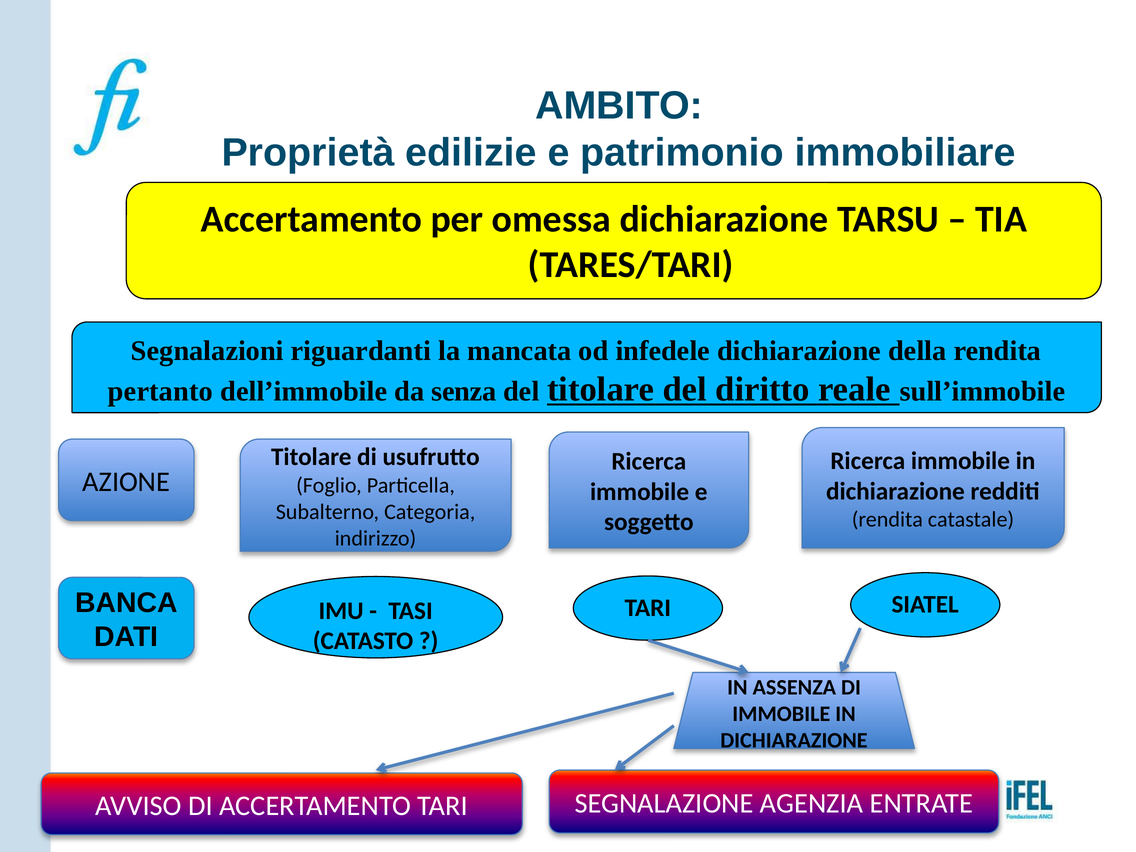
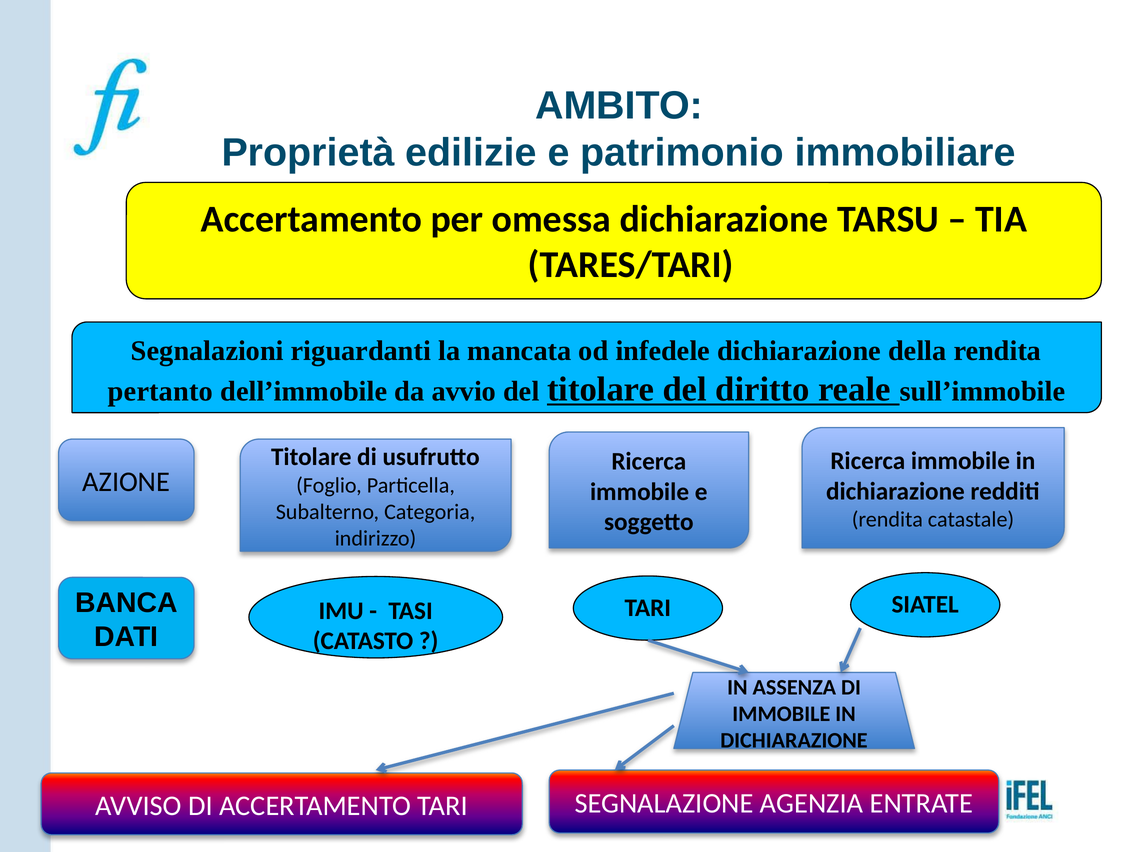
senza: senza -> avvio
